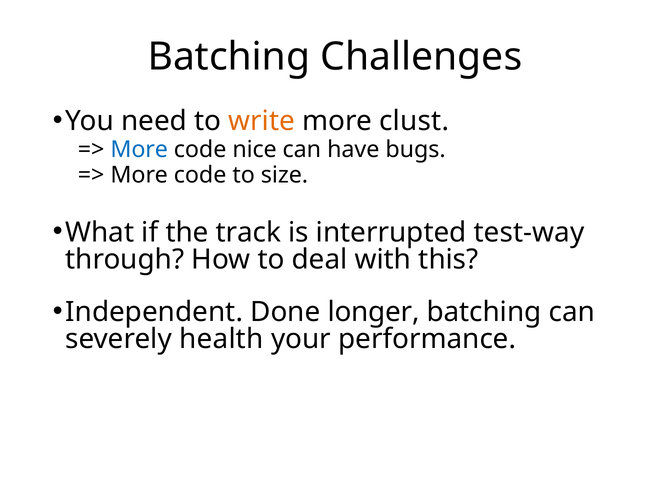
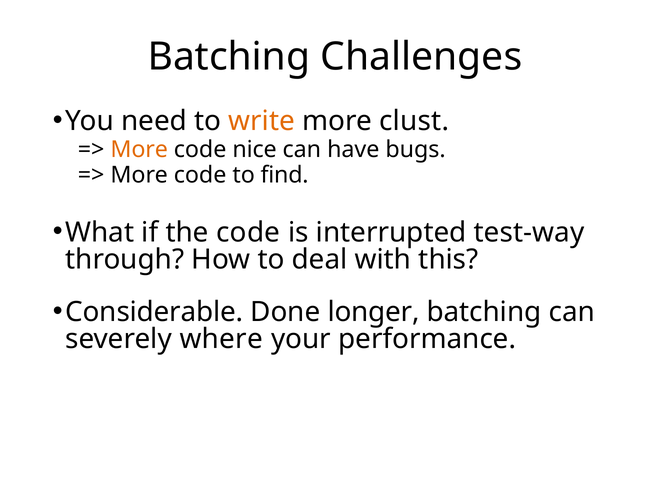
More at (139, 149) colour: blue -> orange
size: size -> find
the track: track -> code
Independent: Independent -> Considerable
health: health -> where
